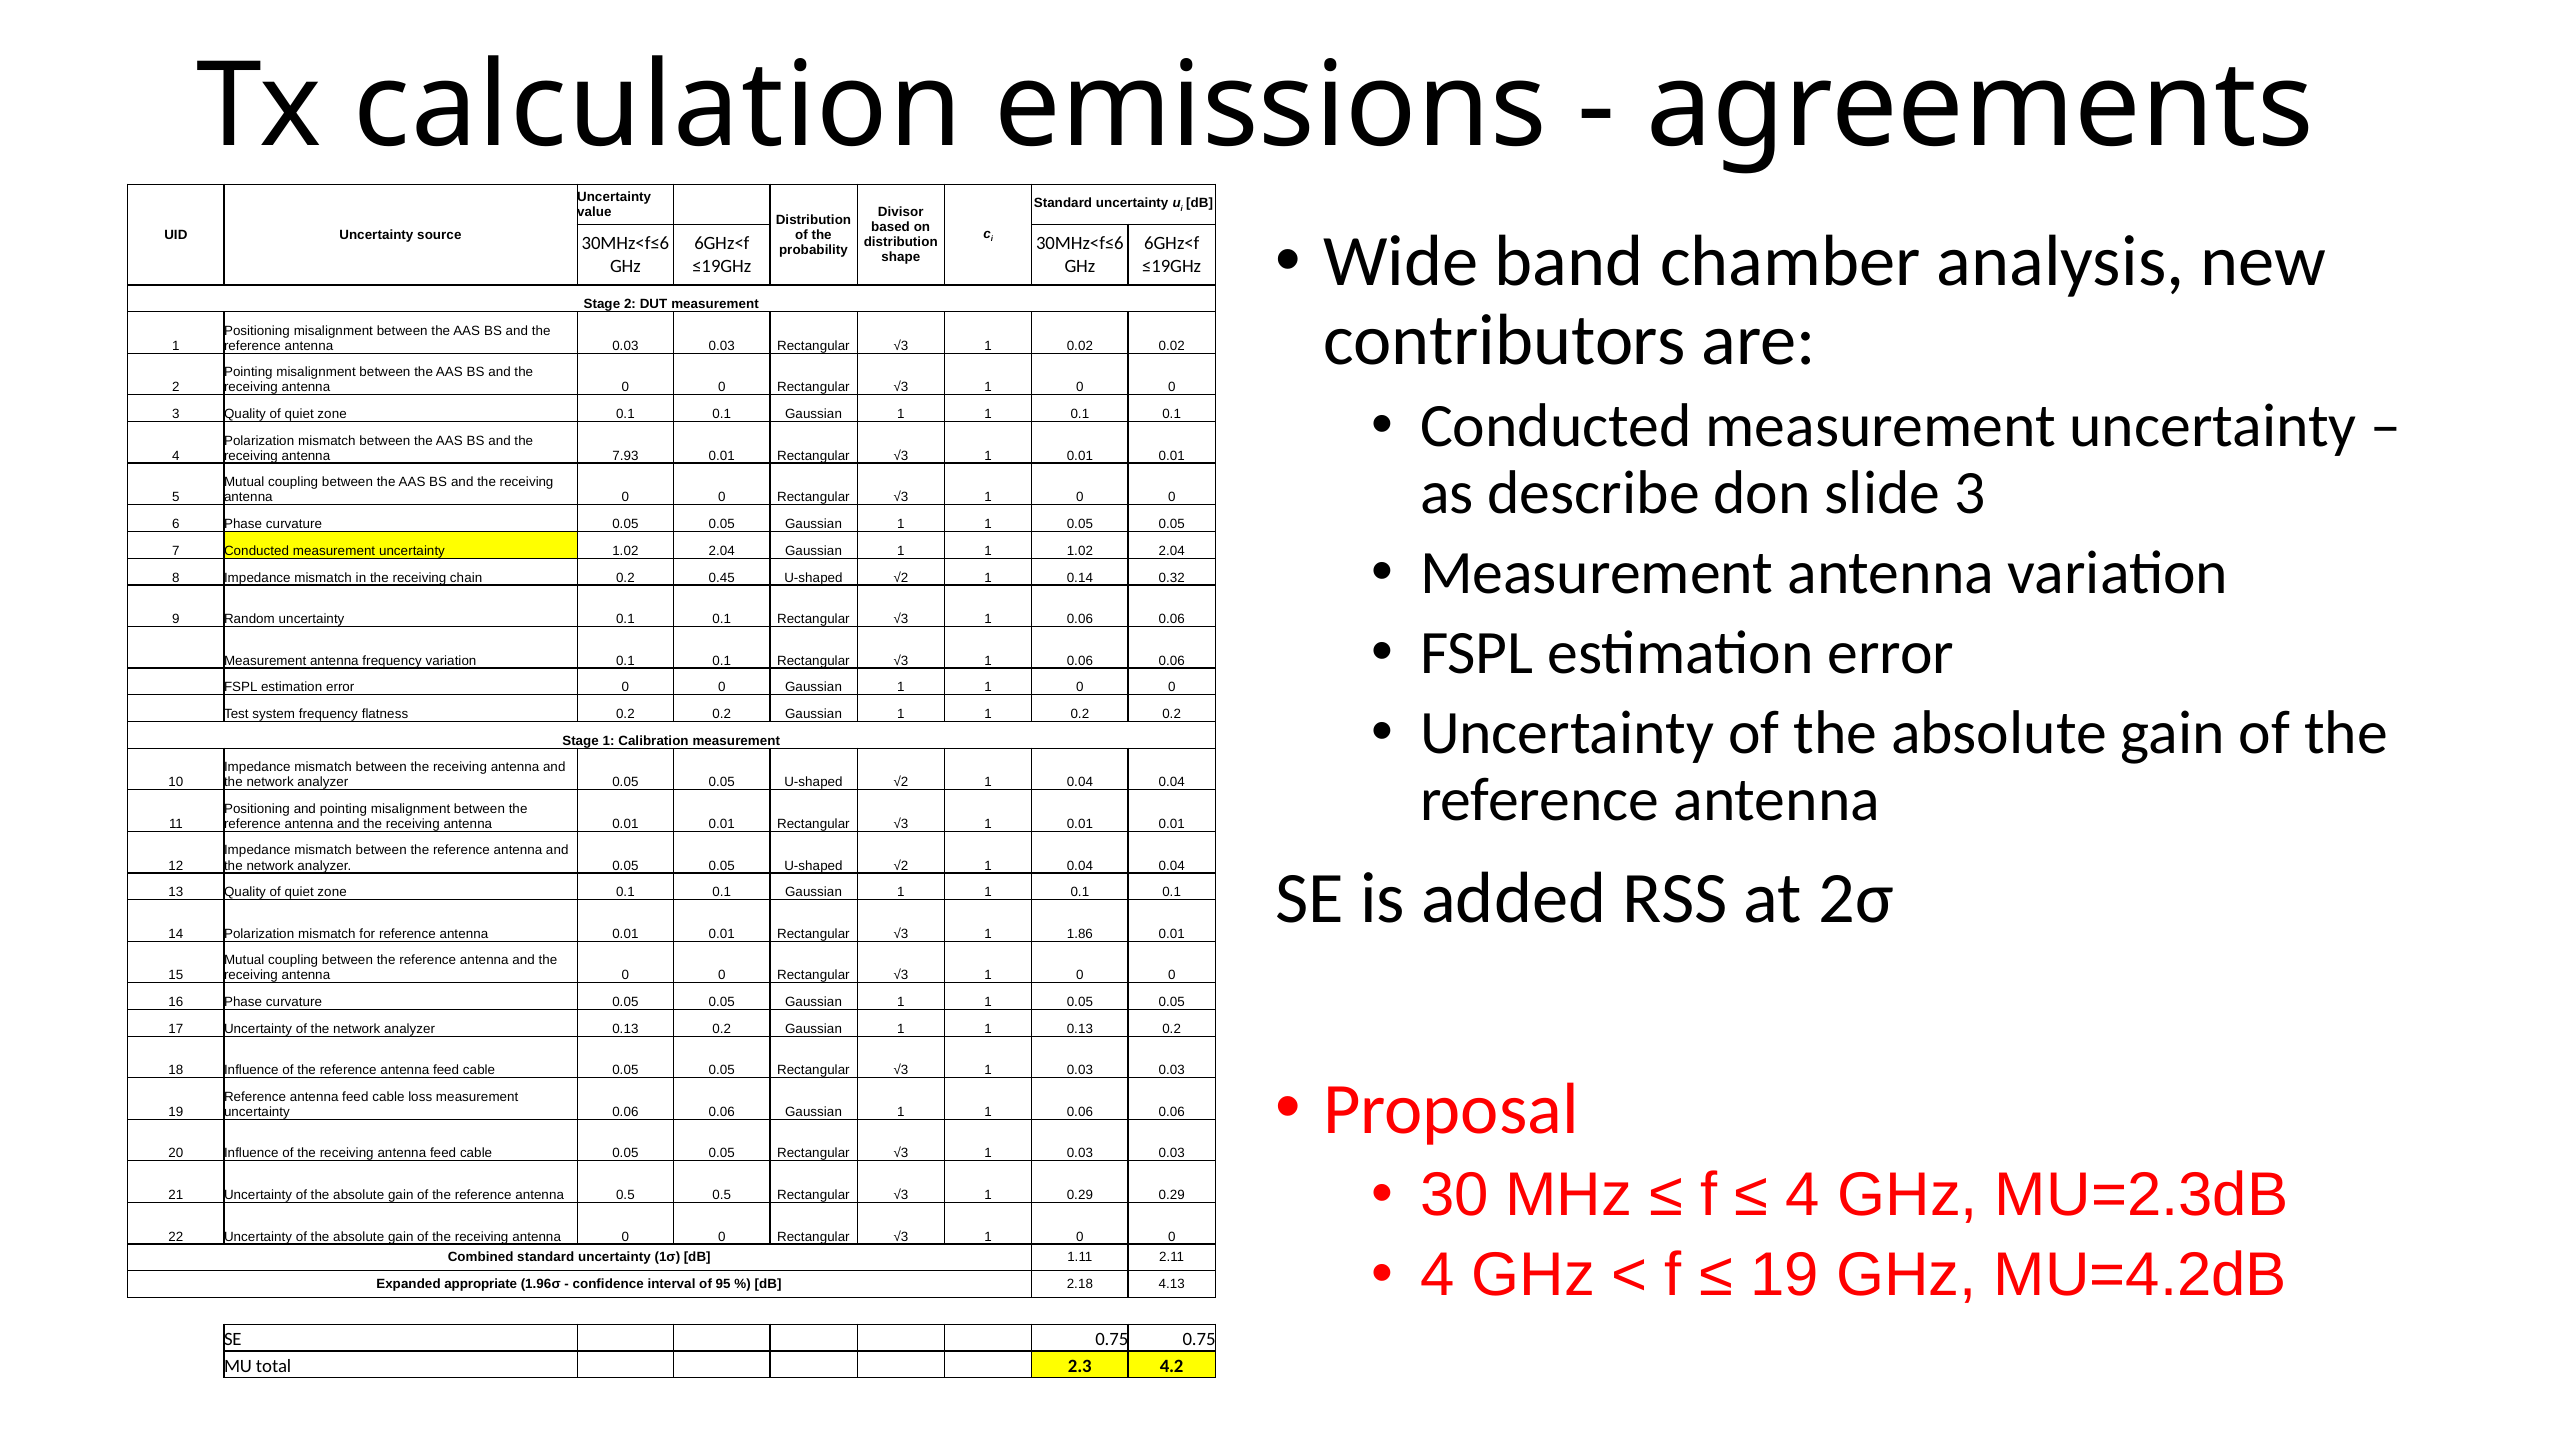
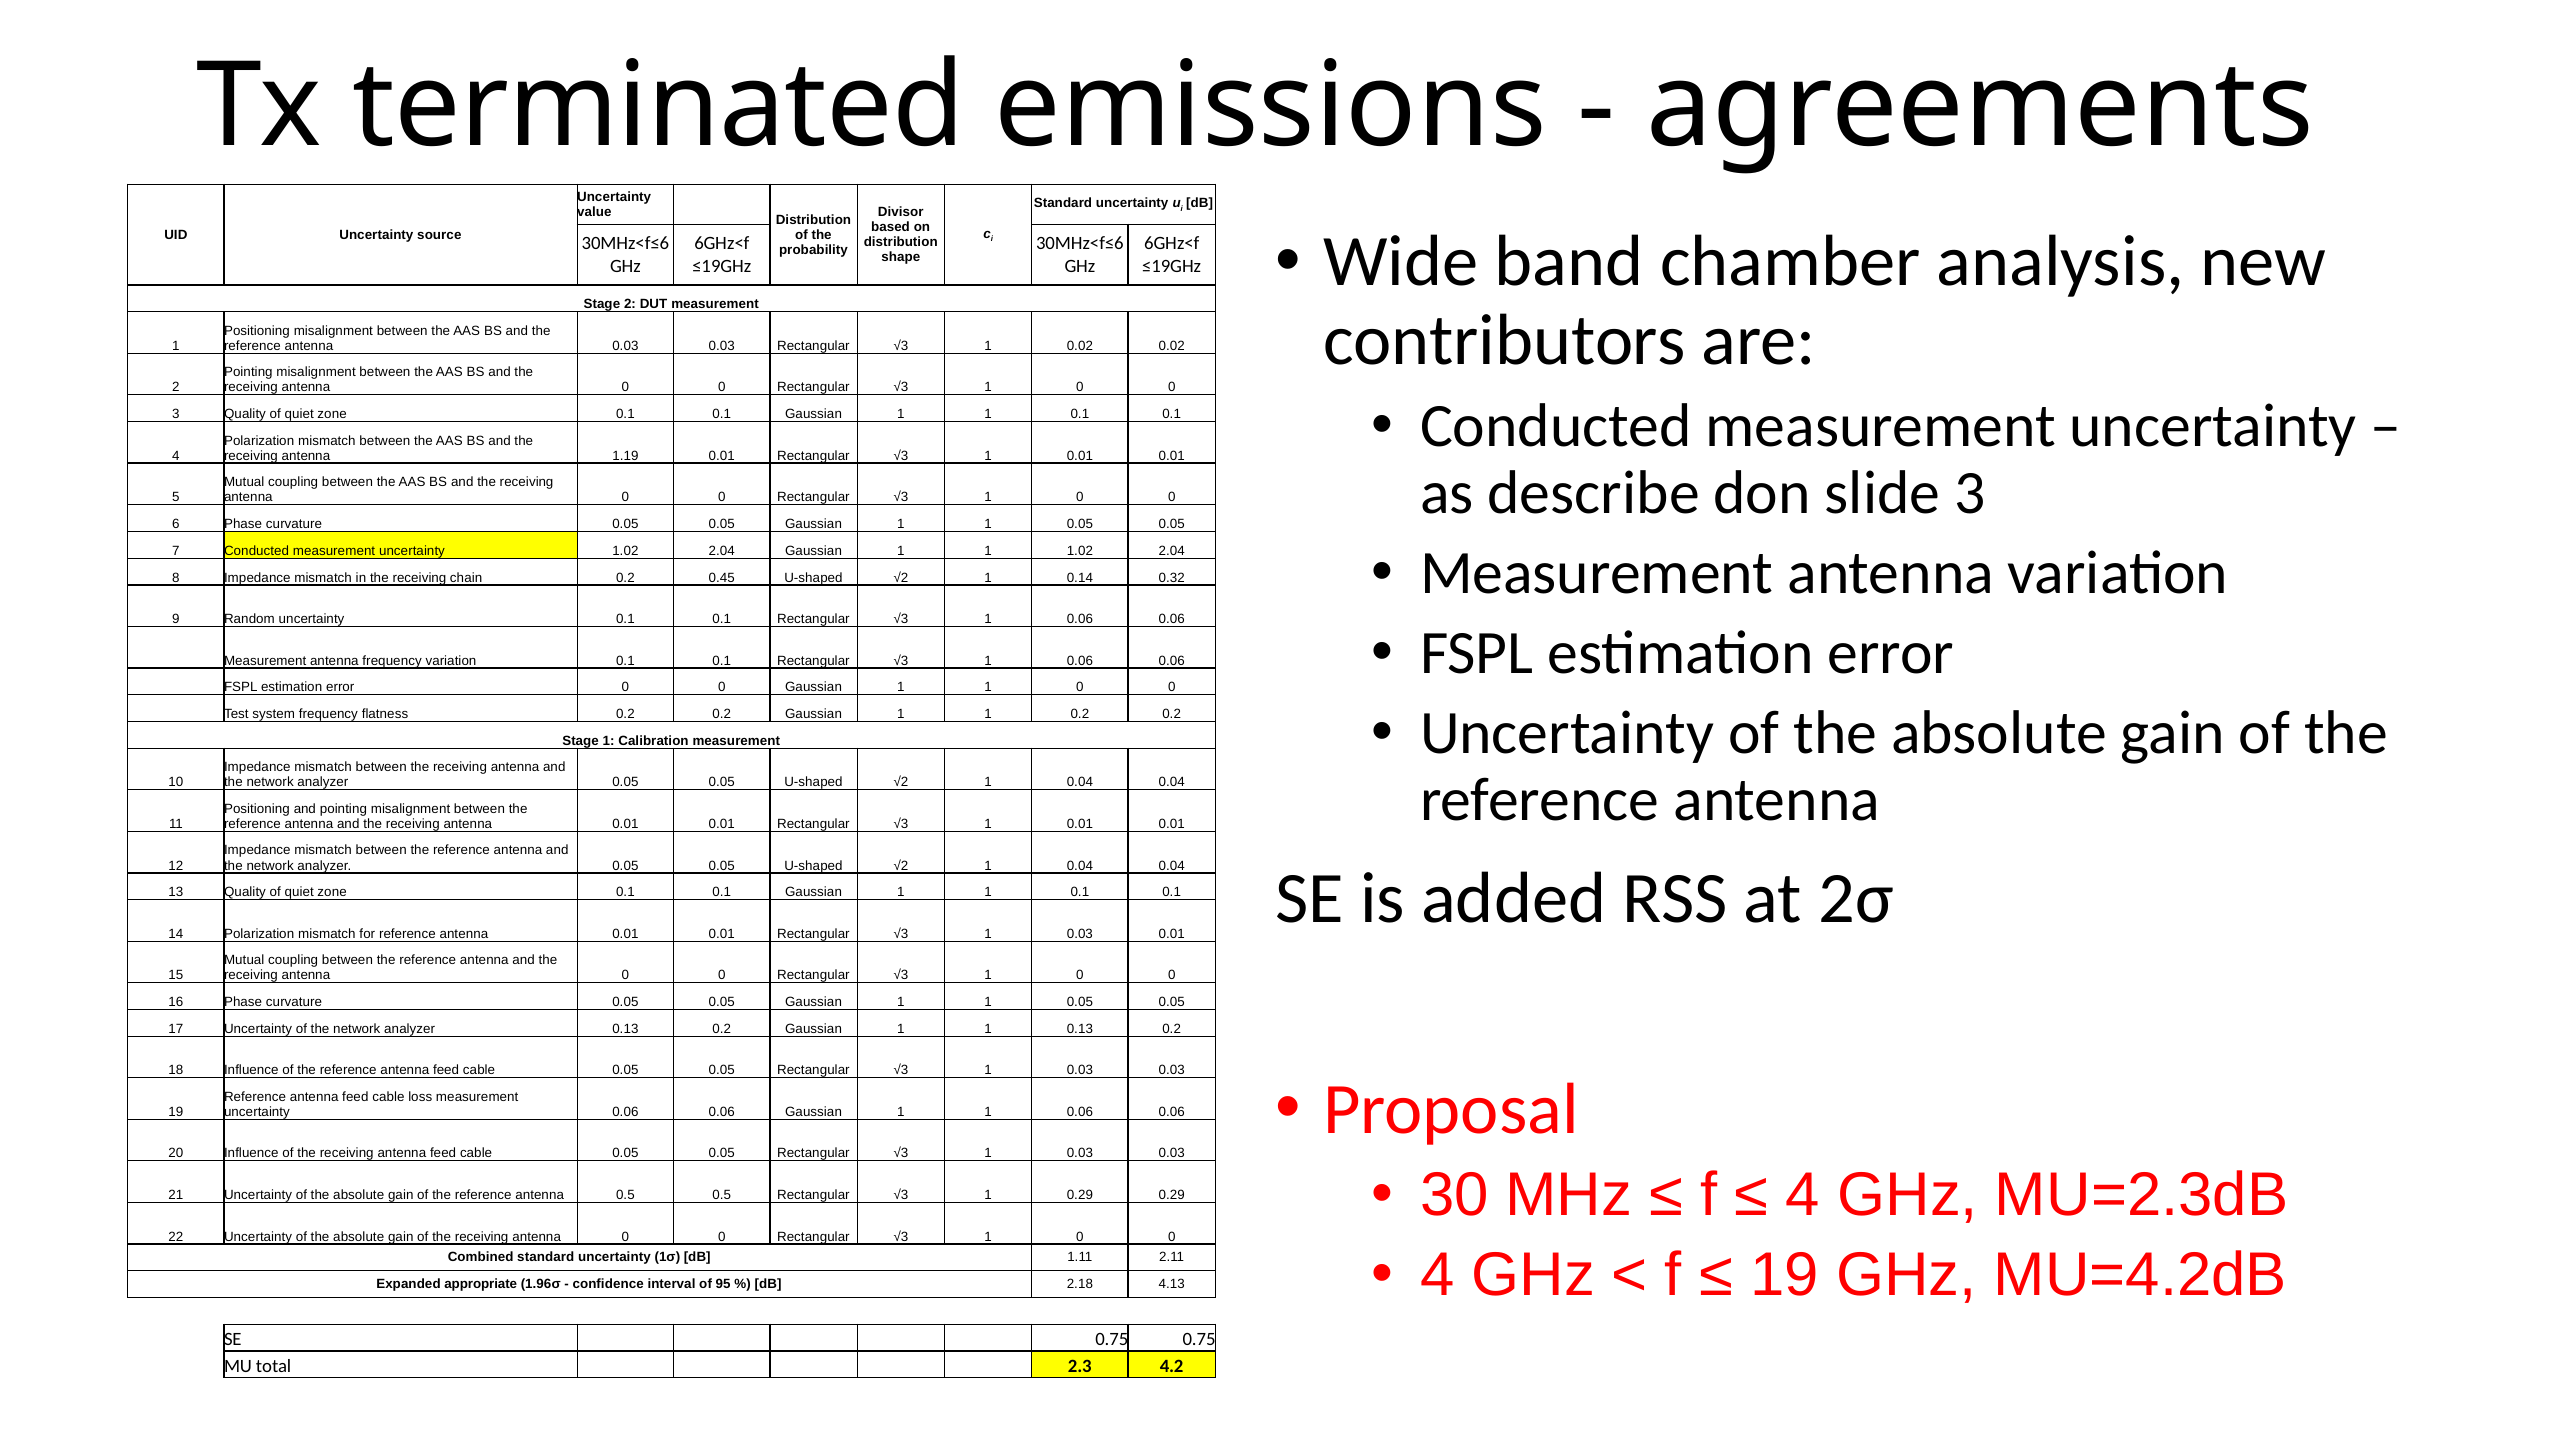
calculation: calculation -> terminated
7.93: 7.93 -> 1.19
1.86 at (1080, 934): 1.86 -> 0.03
